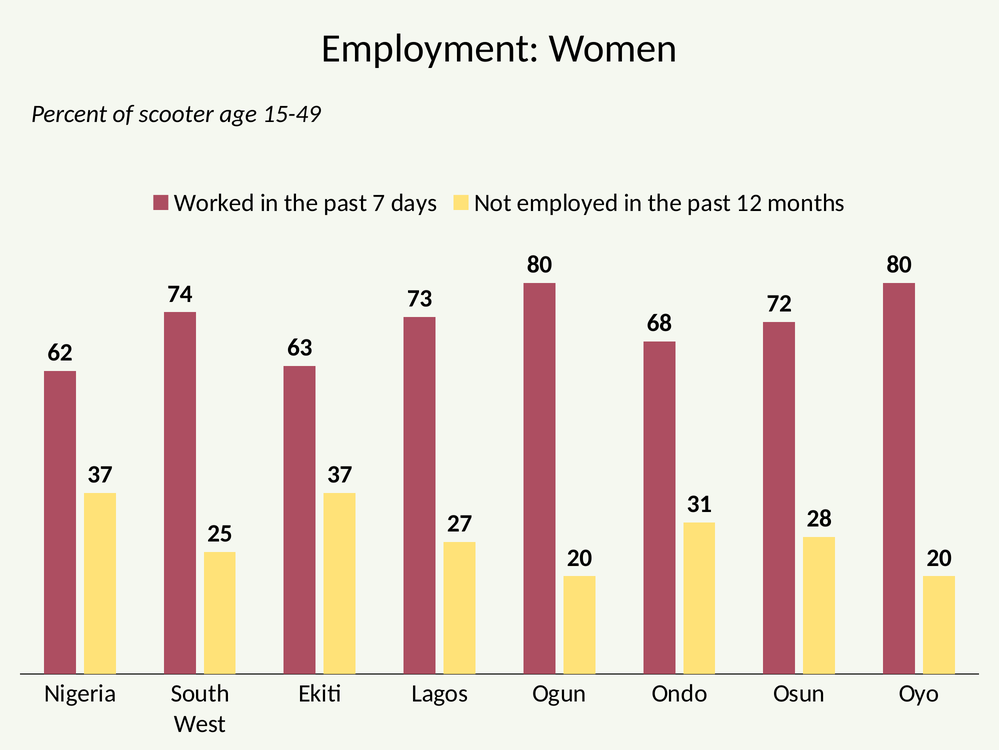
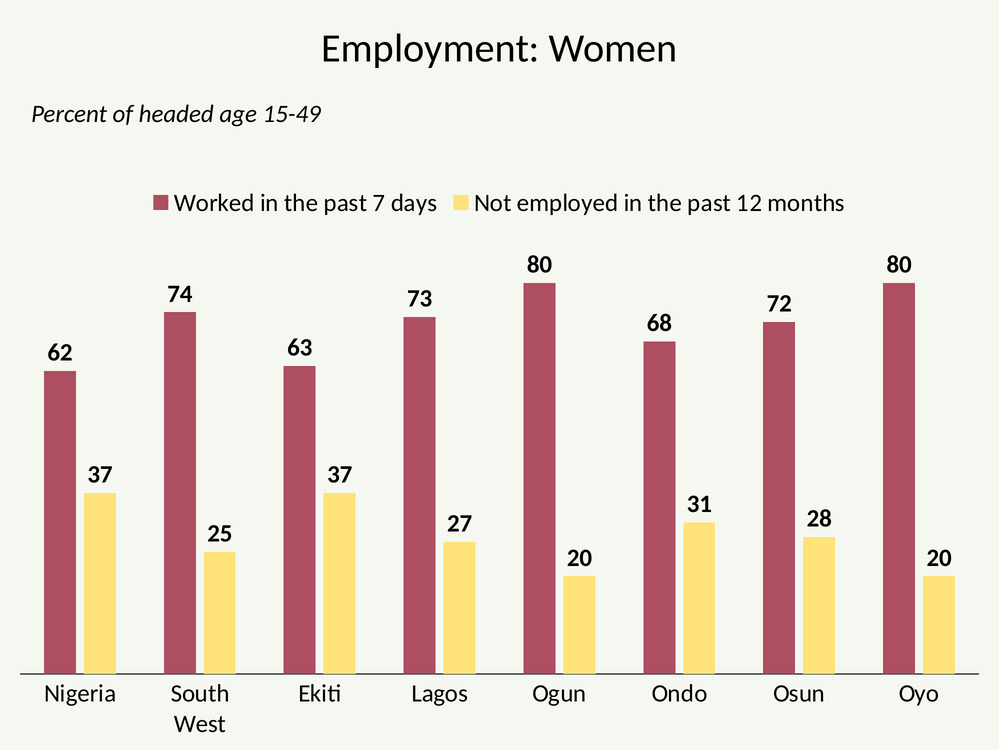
scooter: scooter -> headed
